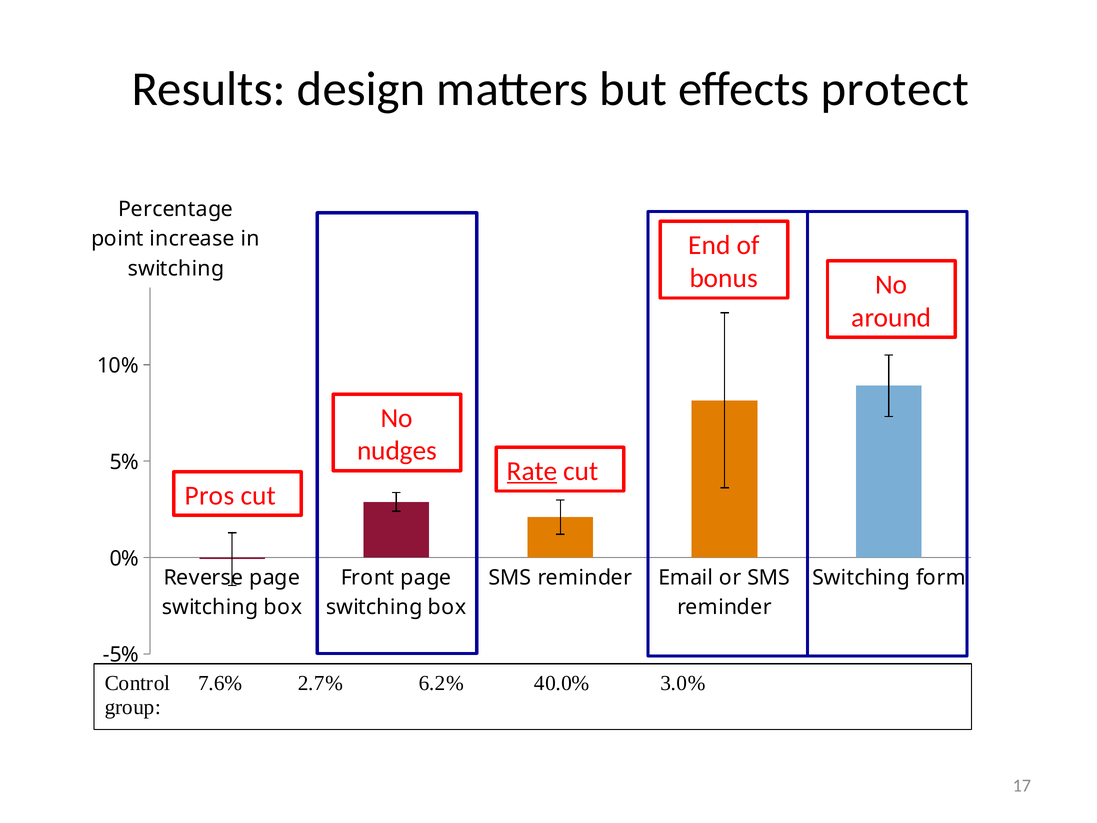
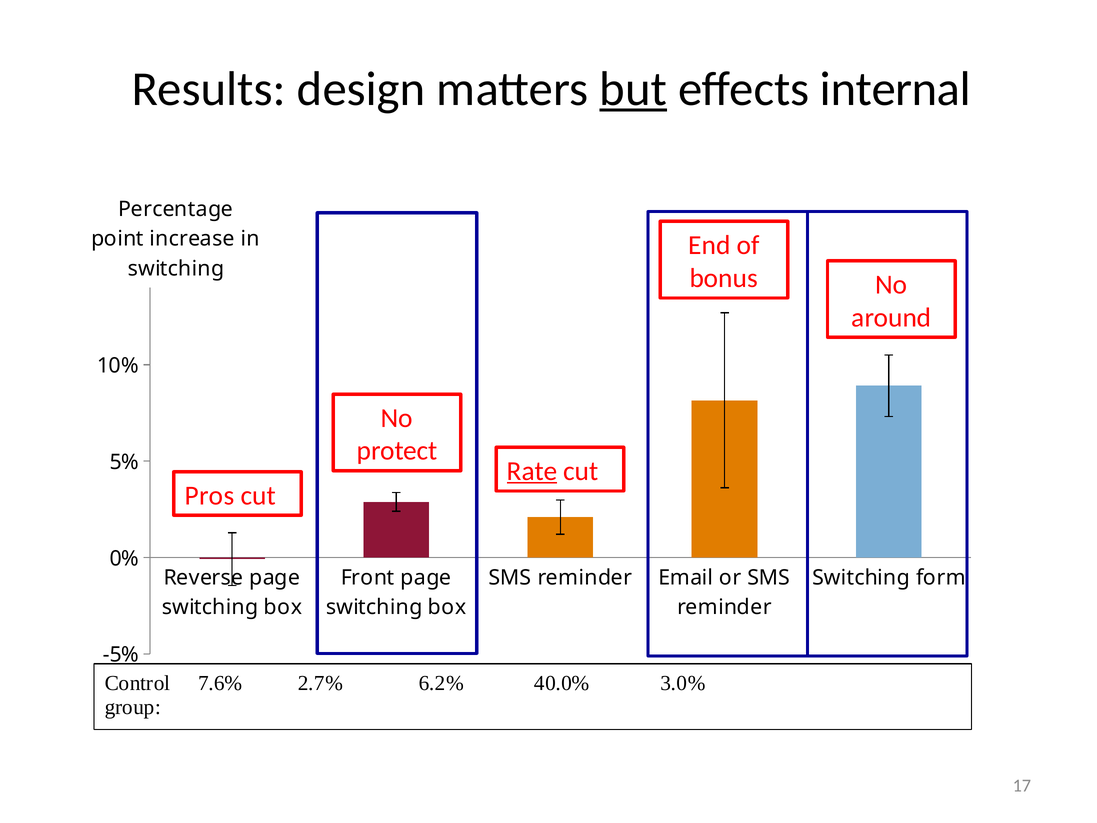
but underline: none -> present
protect: protect -> internal
nudges: nudges -> protect
